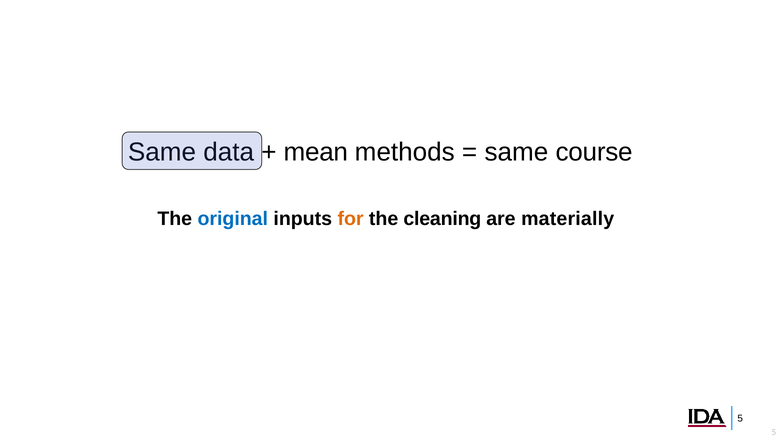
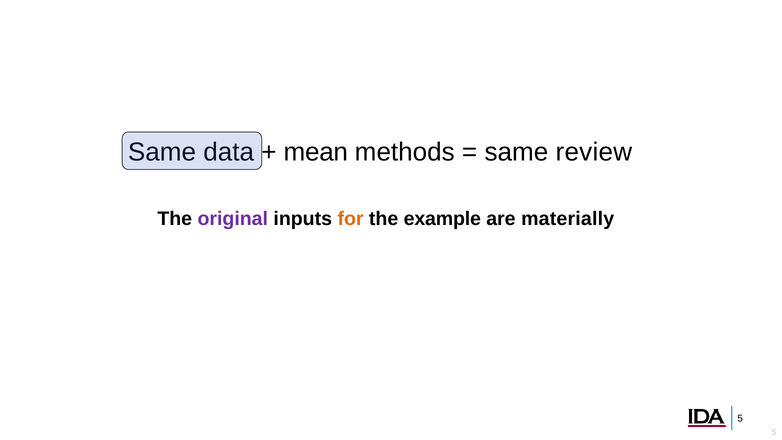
course: course -> review
original colour: blue -> purple
cleaning: cleaning -> example
